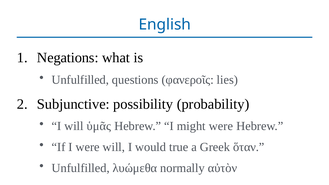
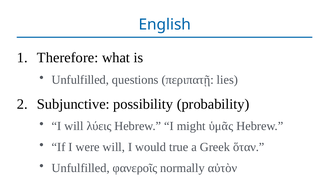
Negations: Negations -> Therefore
φανεροῖς: φανεροῖς -> περιπατῇ
ὑμᾶς: ὑμᾶς -> λύεις
might were: were -> ὑμᾶς
λυώμεθα: λυώμεθα -> φανεροῖς
